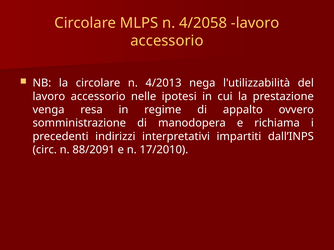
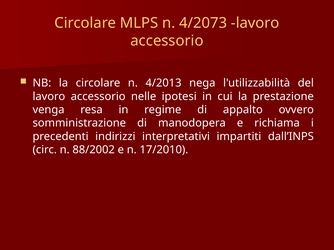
4/2058: 4/2058 -> 4/2073
88/2091: 88/2091 -> 88/2002
